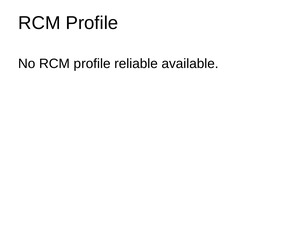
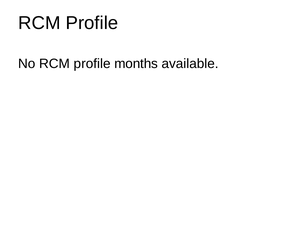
reliable: reliable -> months
